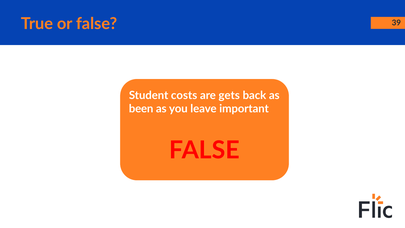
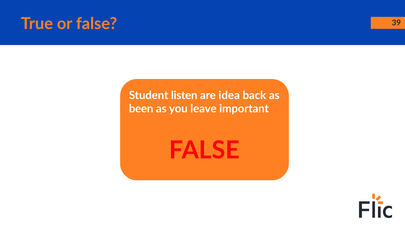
costs: costs -> listen
gets: gets -> idea
